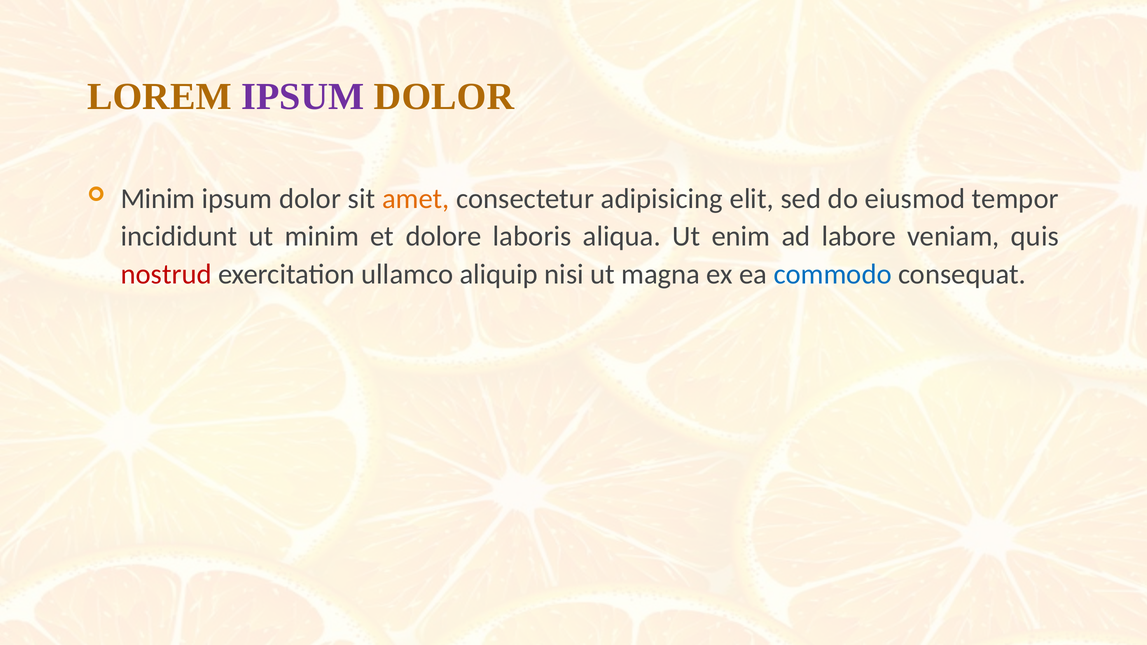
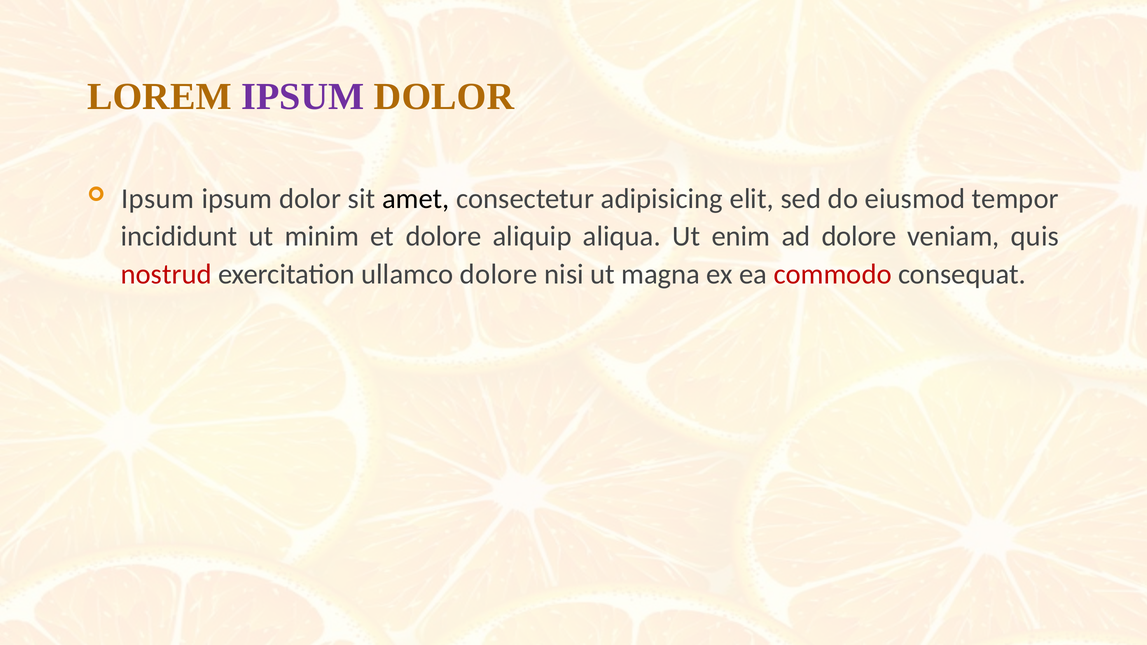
Minim at (158, 199): Minim -> Ipsum
amet colour: orange -> black
laboris: laboris -> aliquip
ad labore: labore -> dolore
ullamco aliquip: aliquip -> dolore
commodo colour: blue -> red
